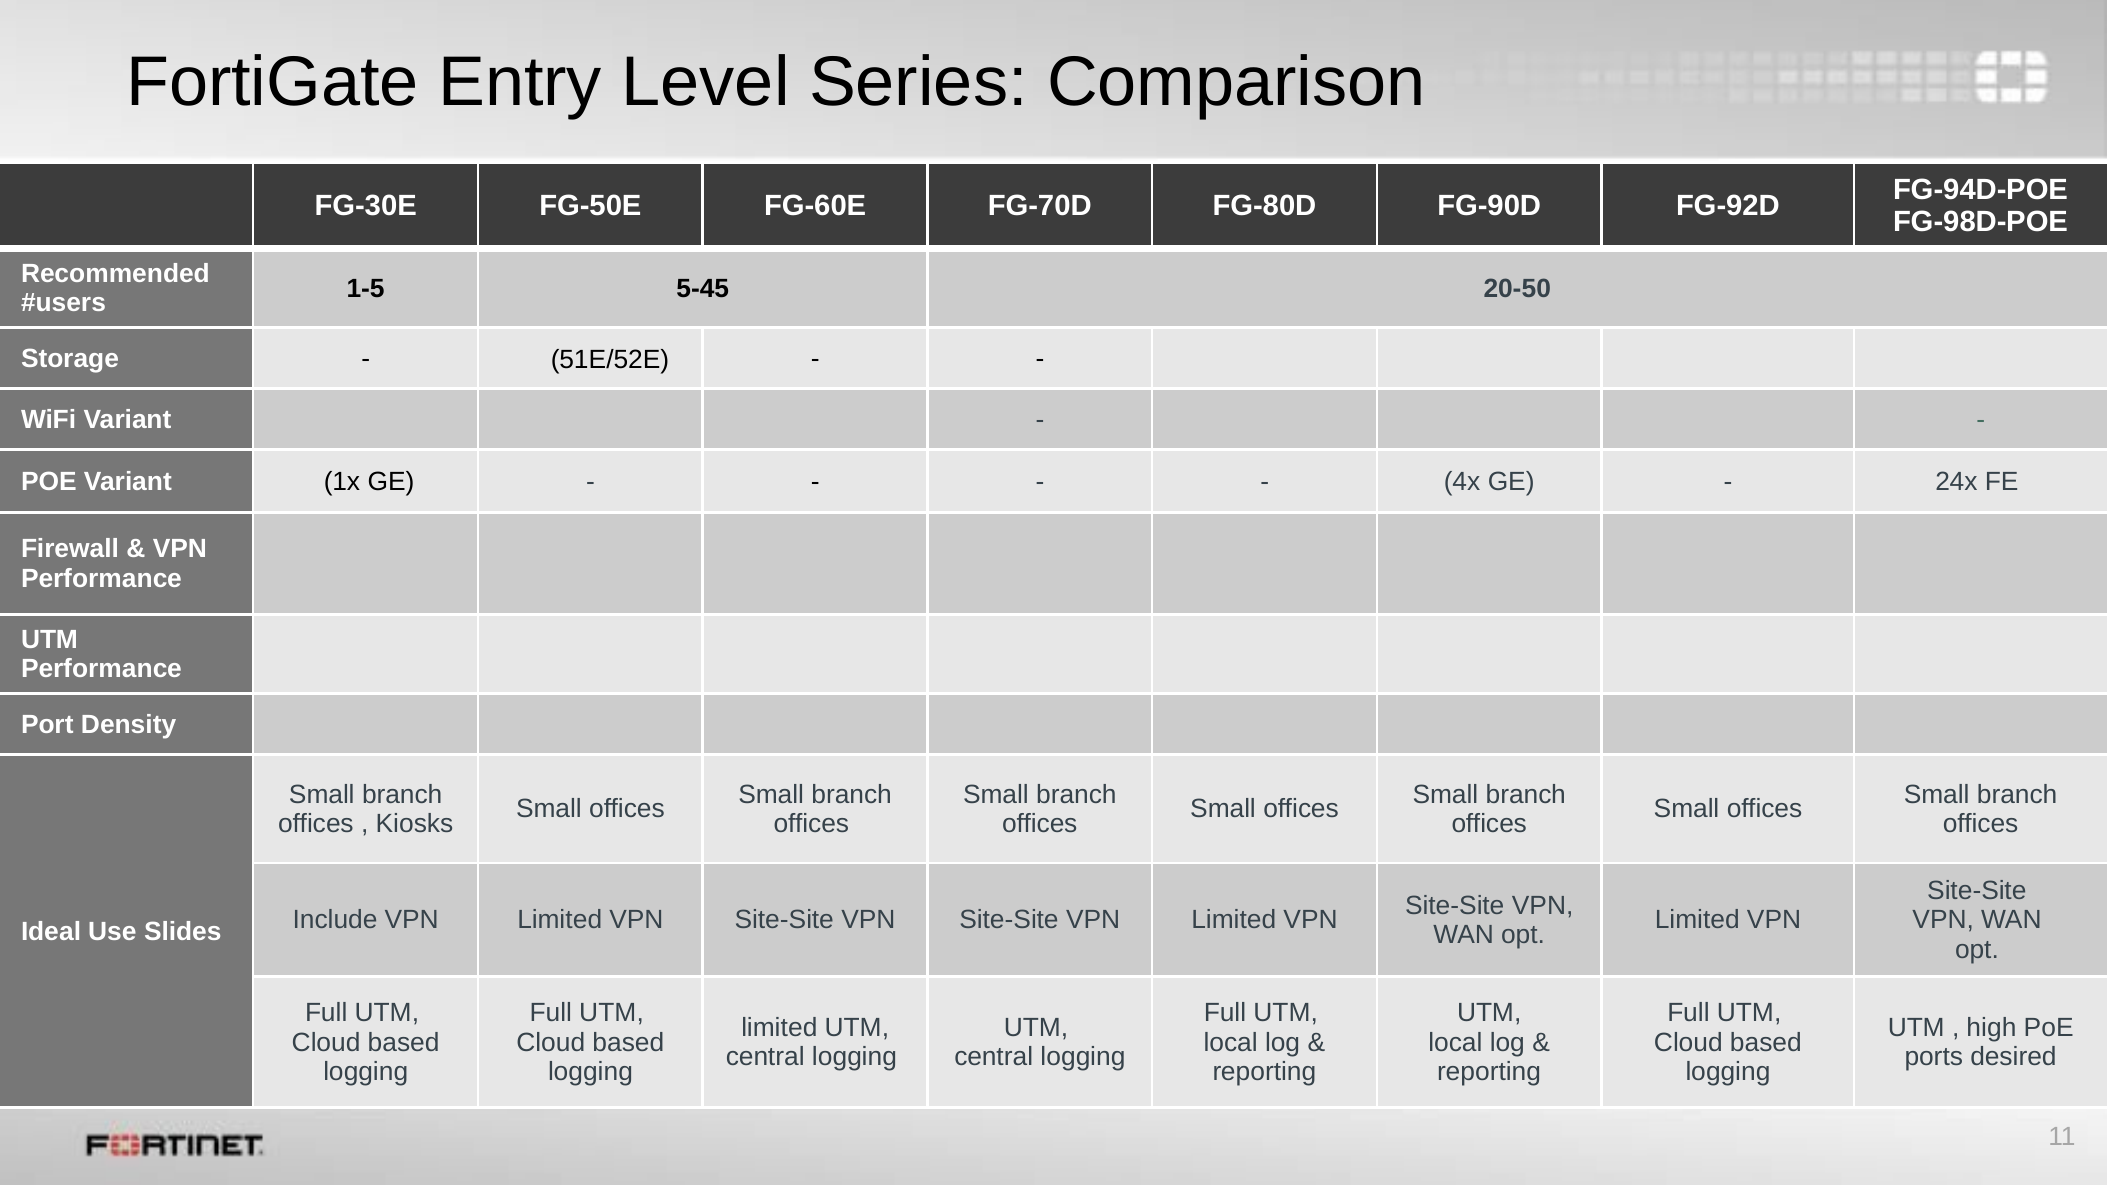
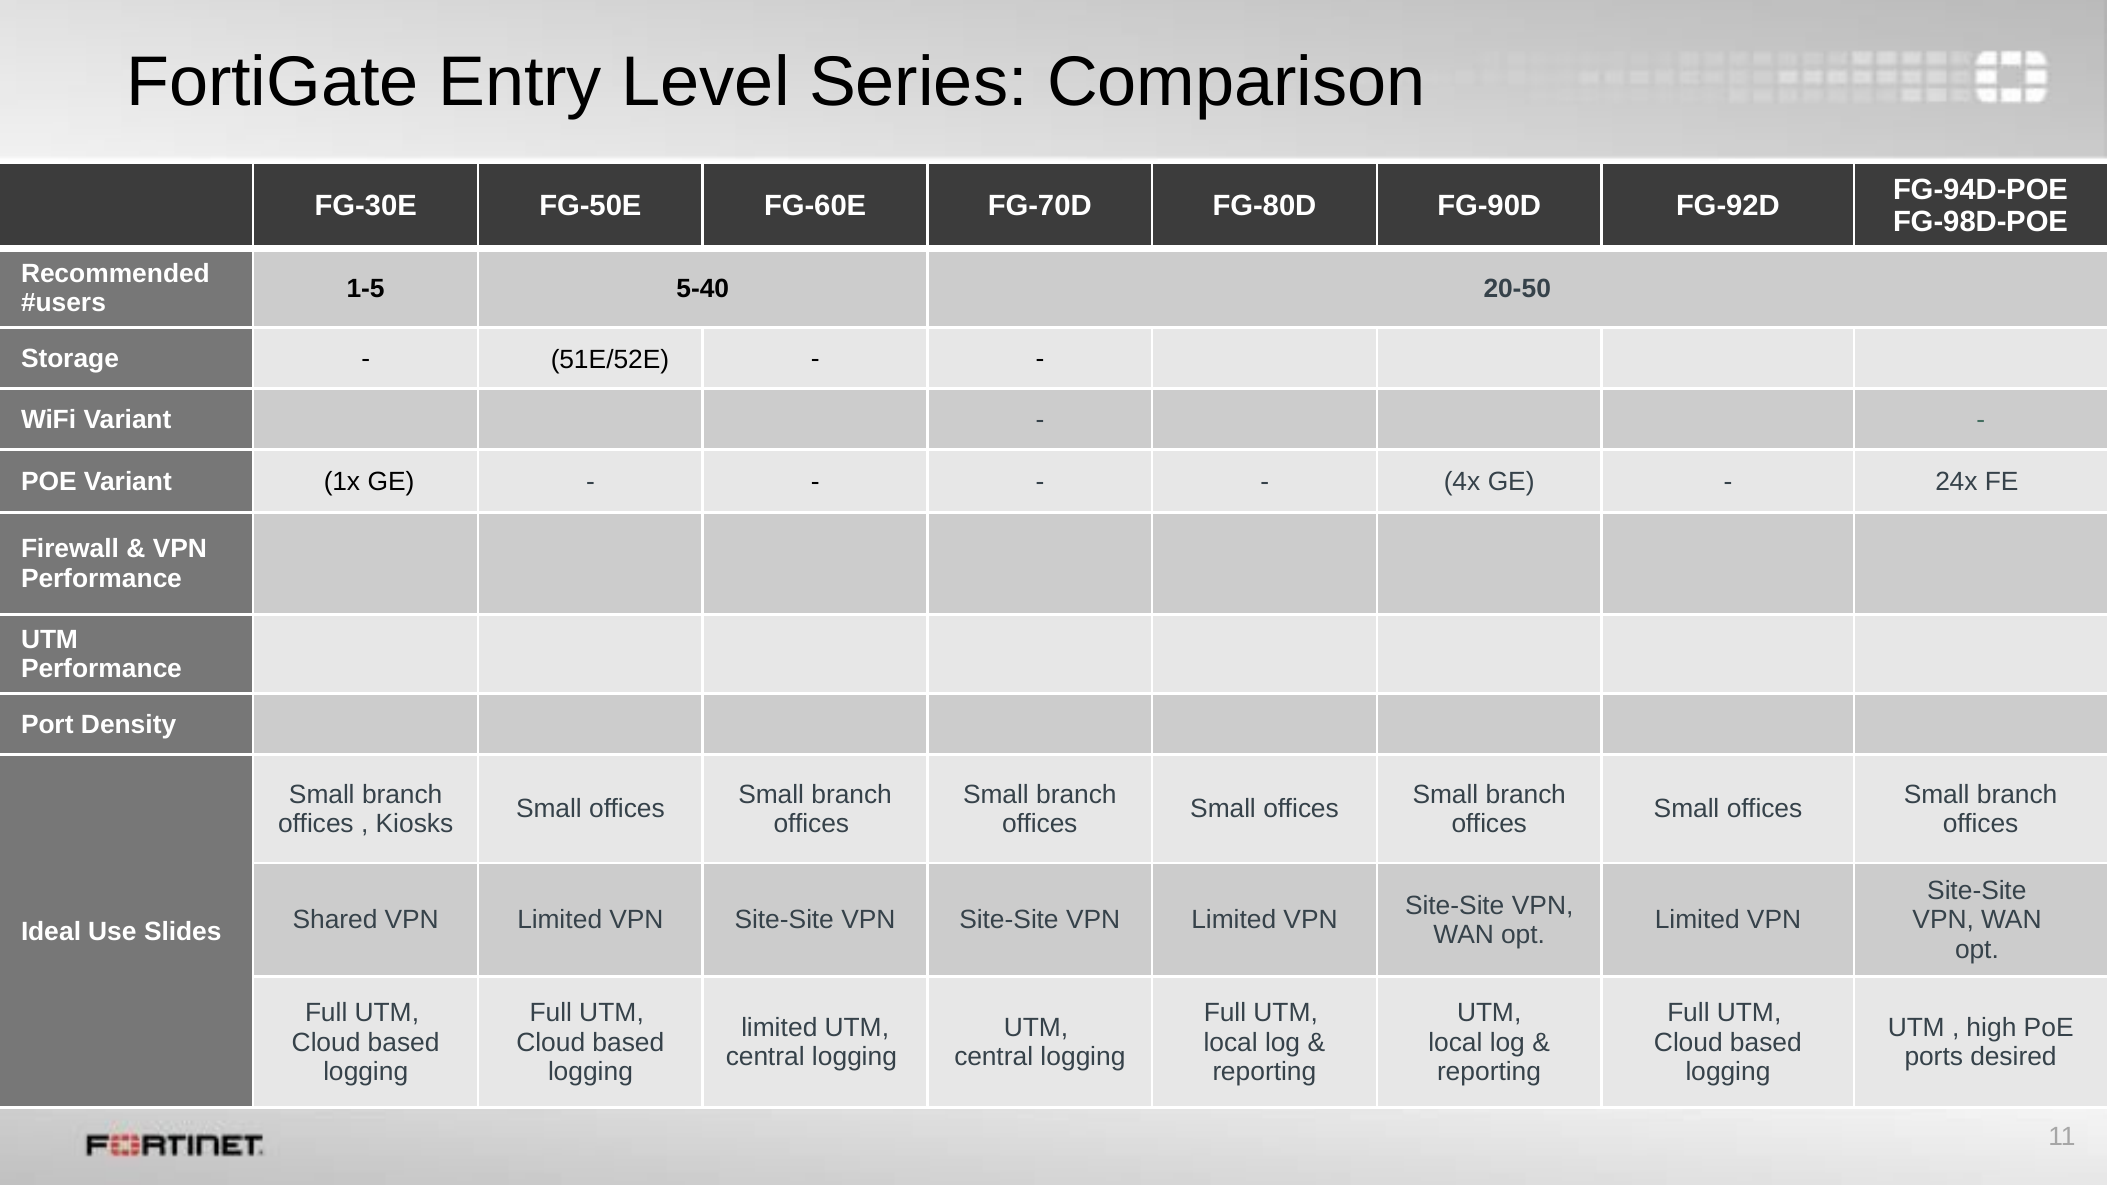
5-45: 5-45 -> 5-40
Include: Include -> Shared
